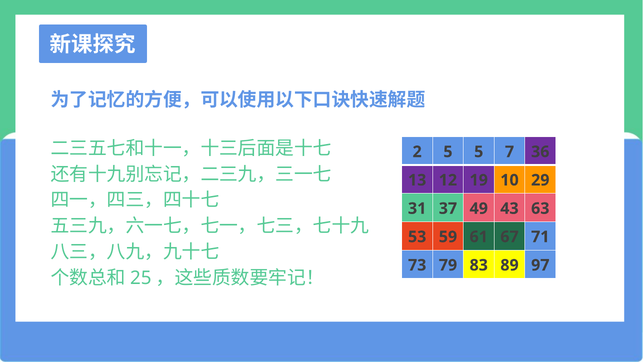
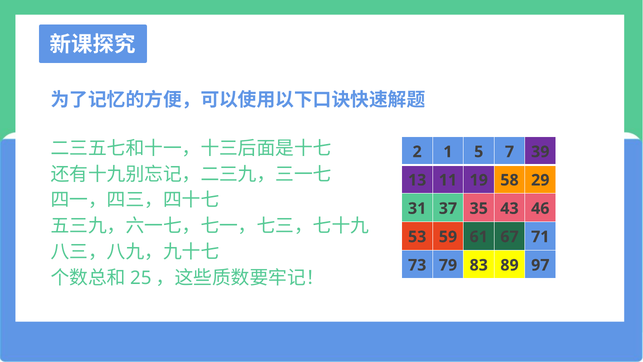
2 5: 5 -> 1
36: 36 -> 39
12: 12 -> 11
10: 10 -> 58
49: 49 -> 35
63: 63 -> 46
